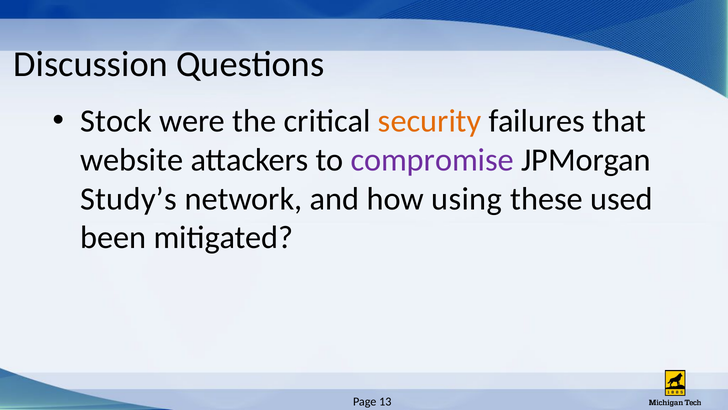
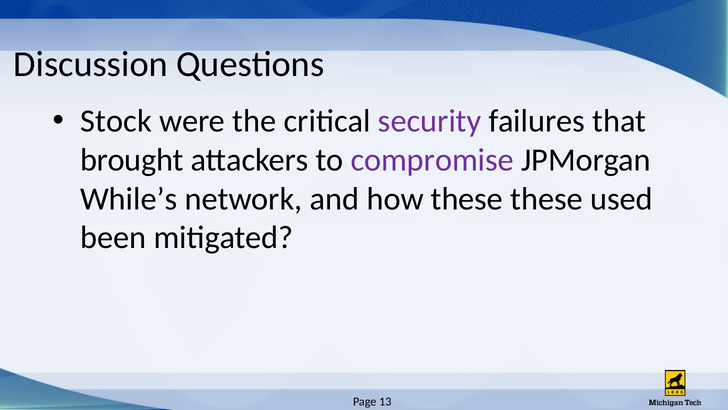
security colour: orange -> purple
website: website -> brought
Study’s: Study’s -> While’s
how using: using -> these
